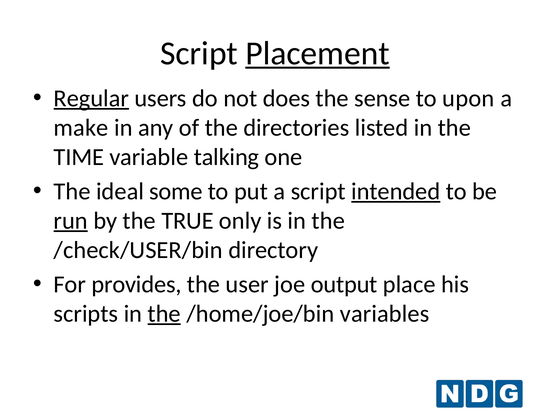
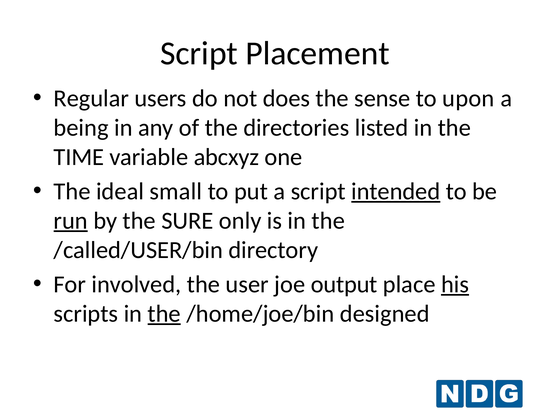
Placement underline: present -> none
Regular underline: present -> none
make: make -> being
talking: talking -> abcxyz
some: some -> small
TRUE: TRUE -> SURE
/check/USER/bin: /check/USER/bin -> /called/USER/bin
provides: provides -> involved
his underline: none -> present
variables: variables -> designed
